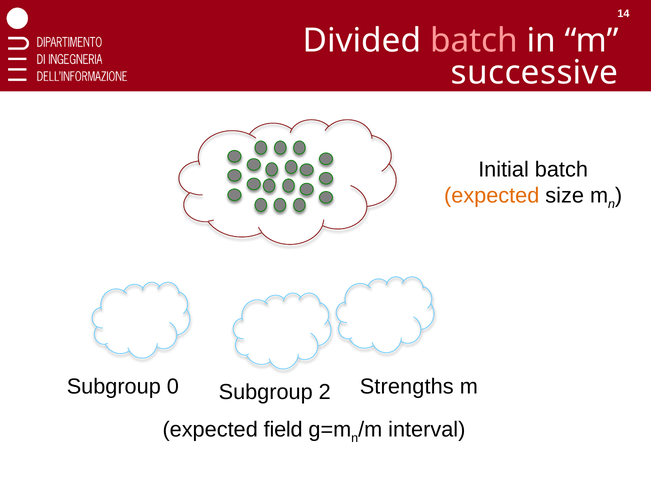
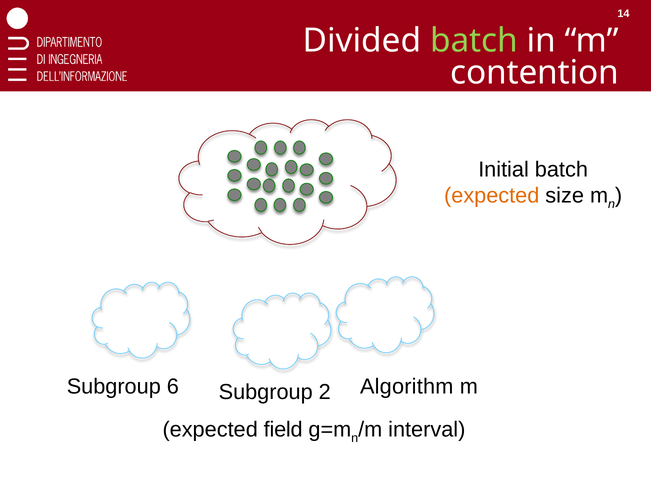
batch at (474, 41) colour: pink -> light green
successive: successive -> contention
0: 0 -> 6
Strengths: Strengths -> Algorithm
